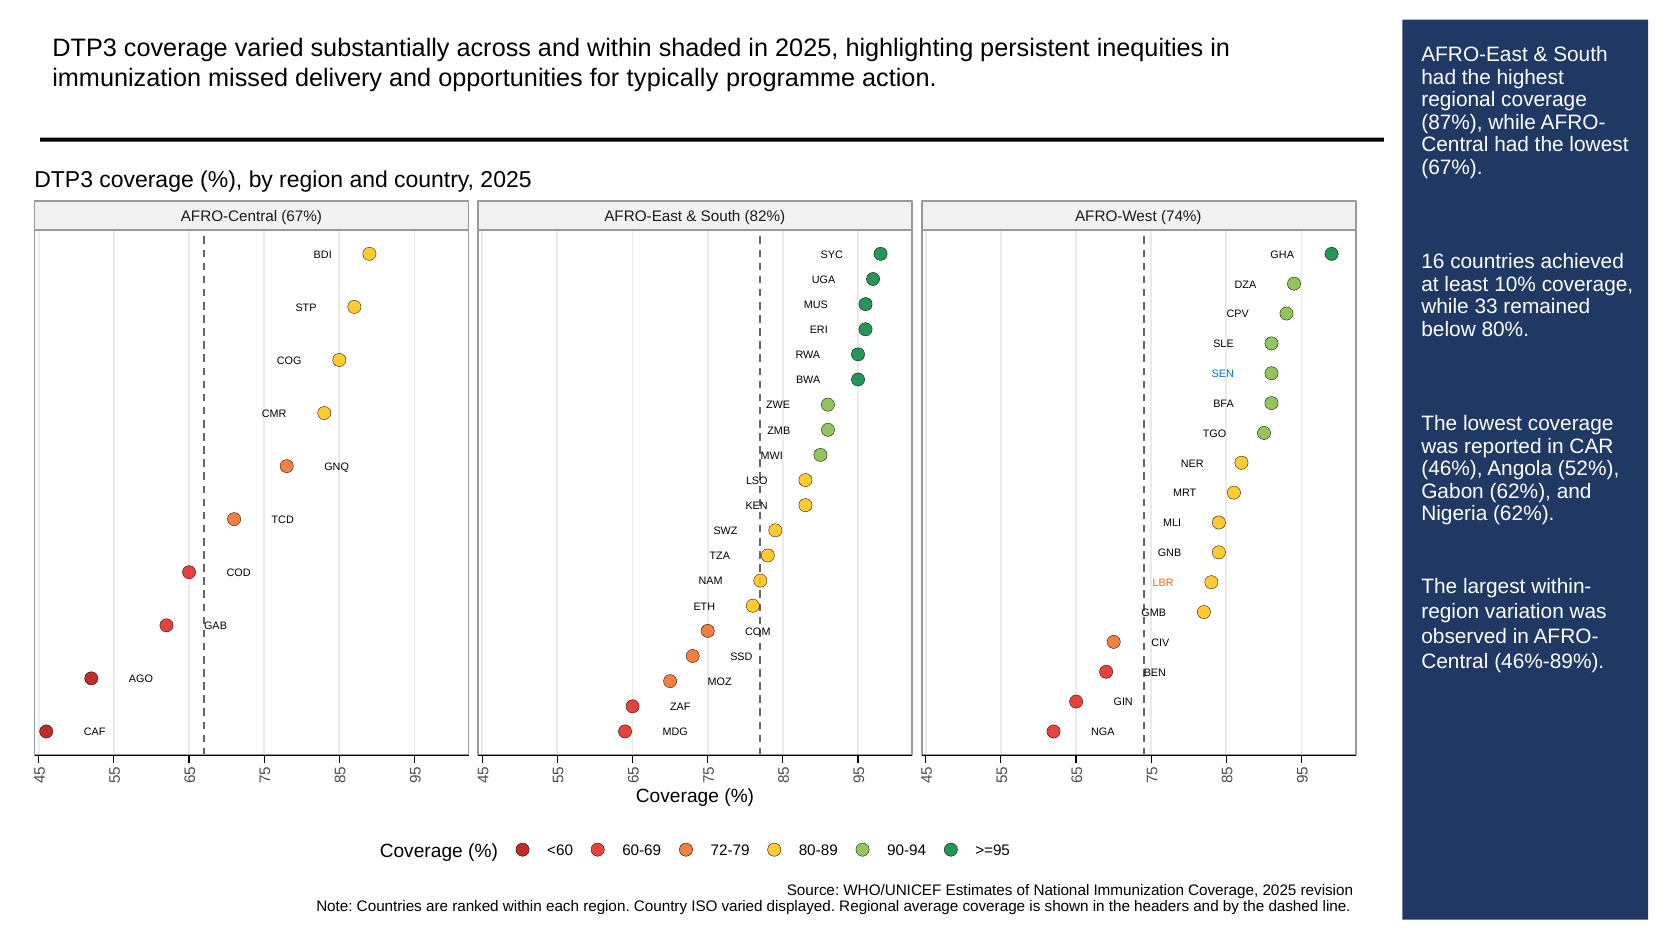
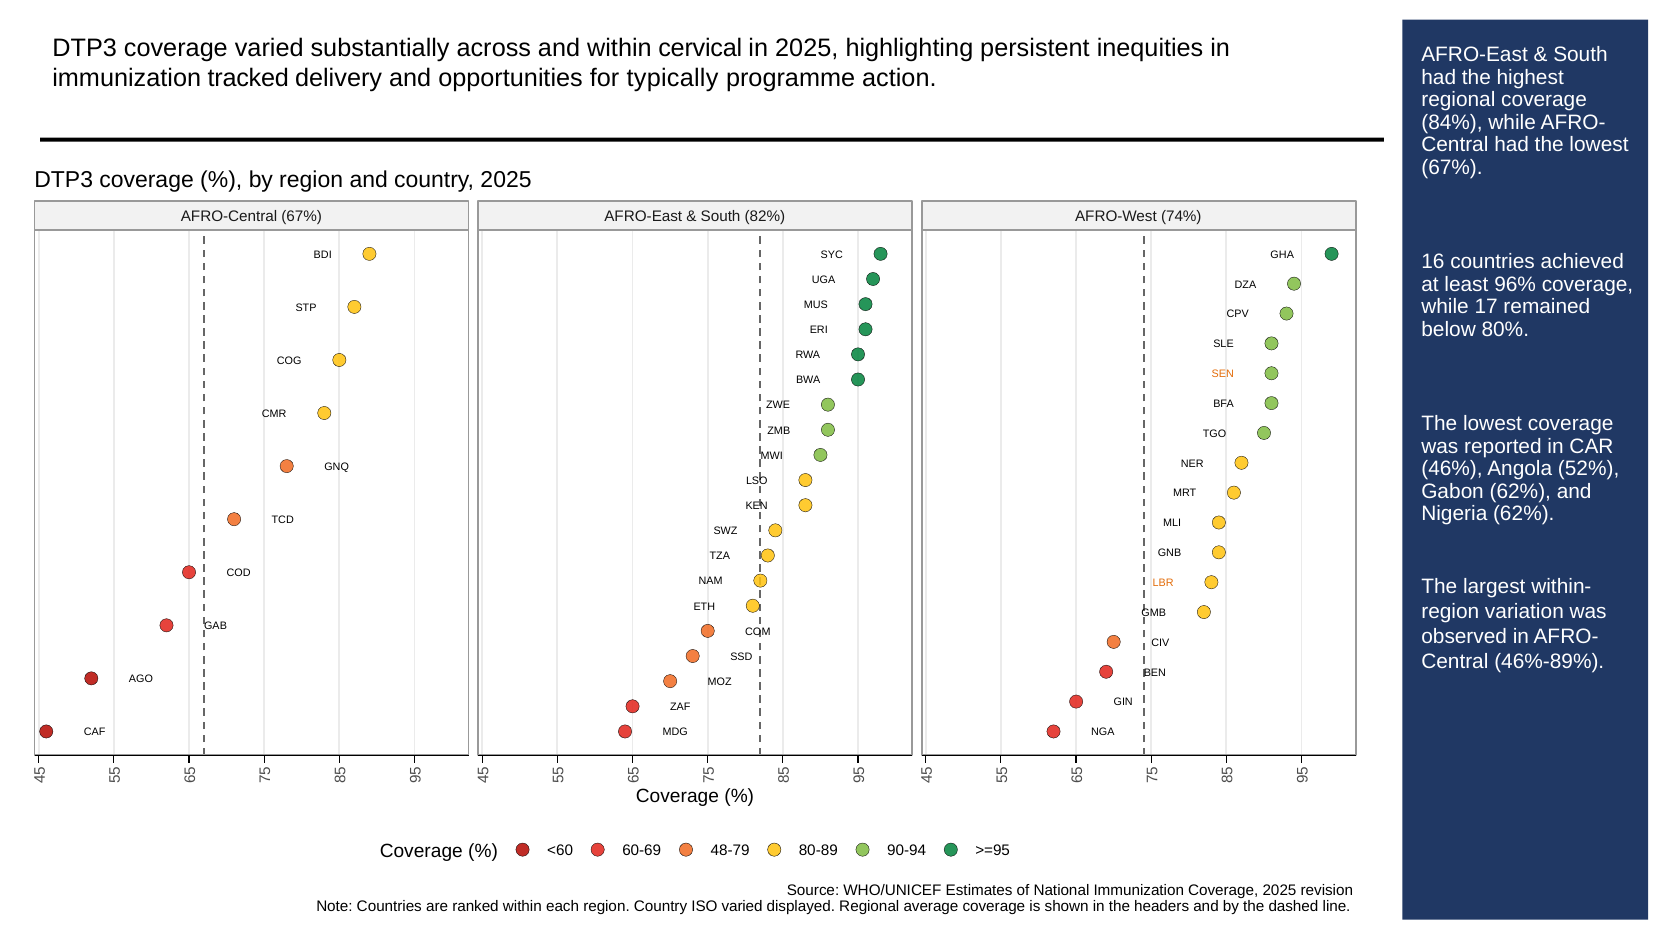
shaded: shaded -> cervical
missed: missed -> tracked
87%: 87% -> 84%
10%: 10% -> 96%
33: 33 -> 17
SEN colour: blue -> orange
72-79: 72-79 -> 48-79
